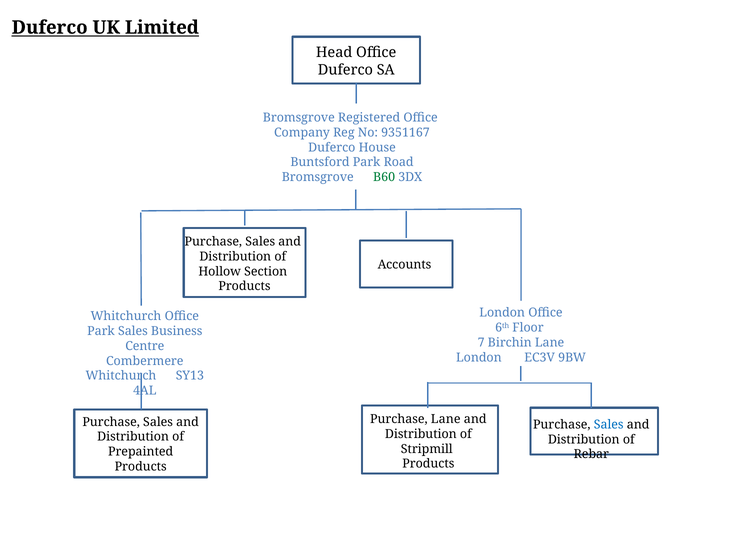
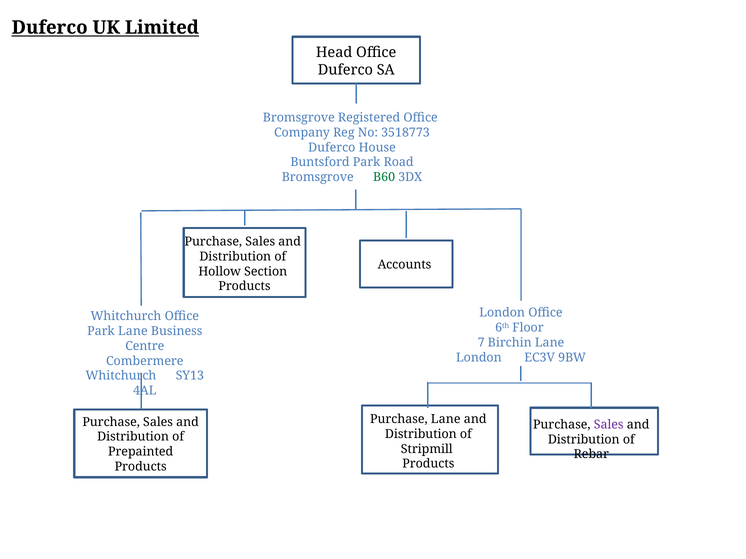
9351167: 9351167 -> 3518773
Park Sales: Sales -> Lane
Sales at (609, 425) colour: blue -> purple
